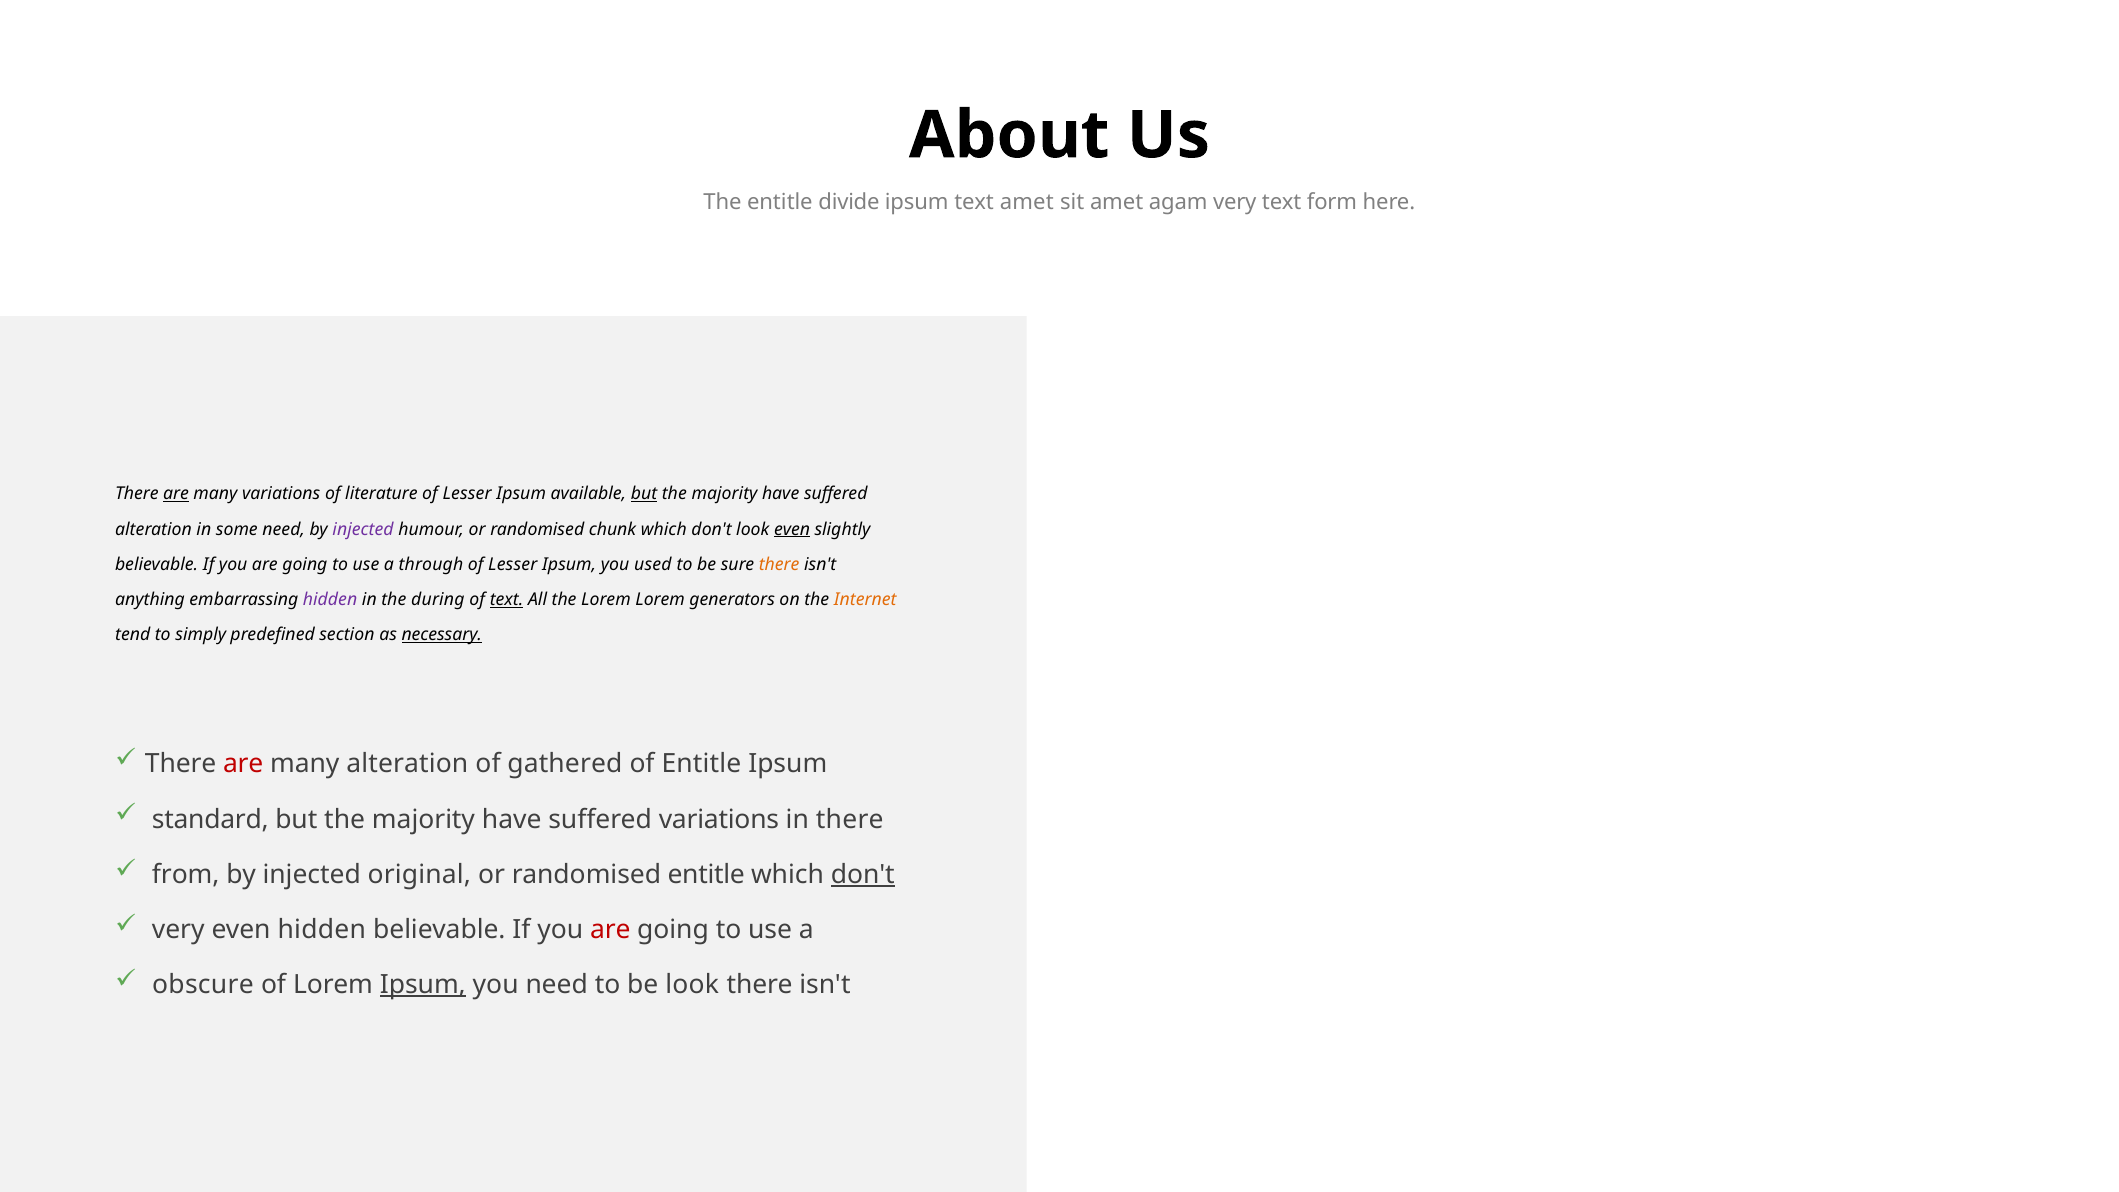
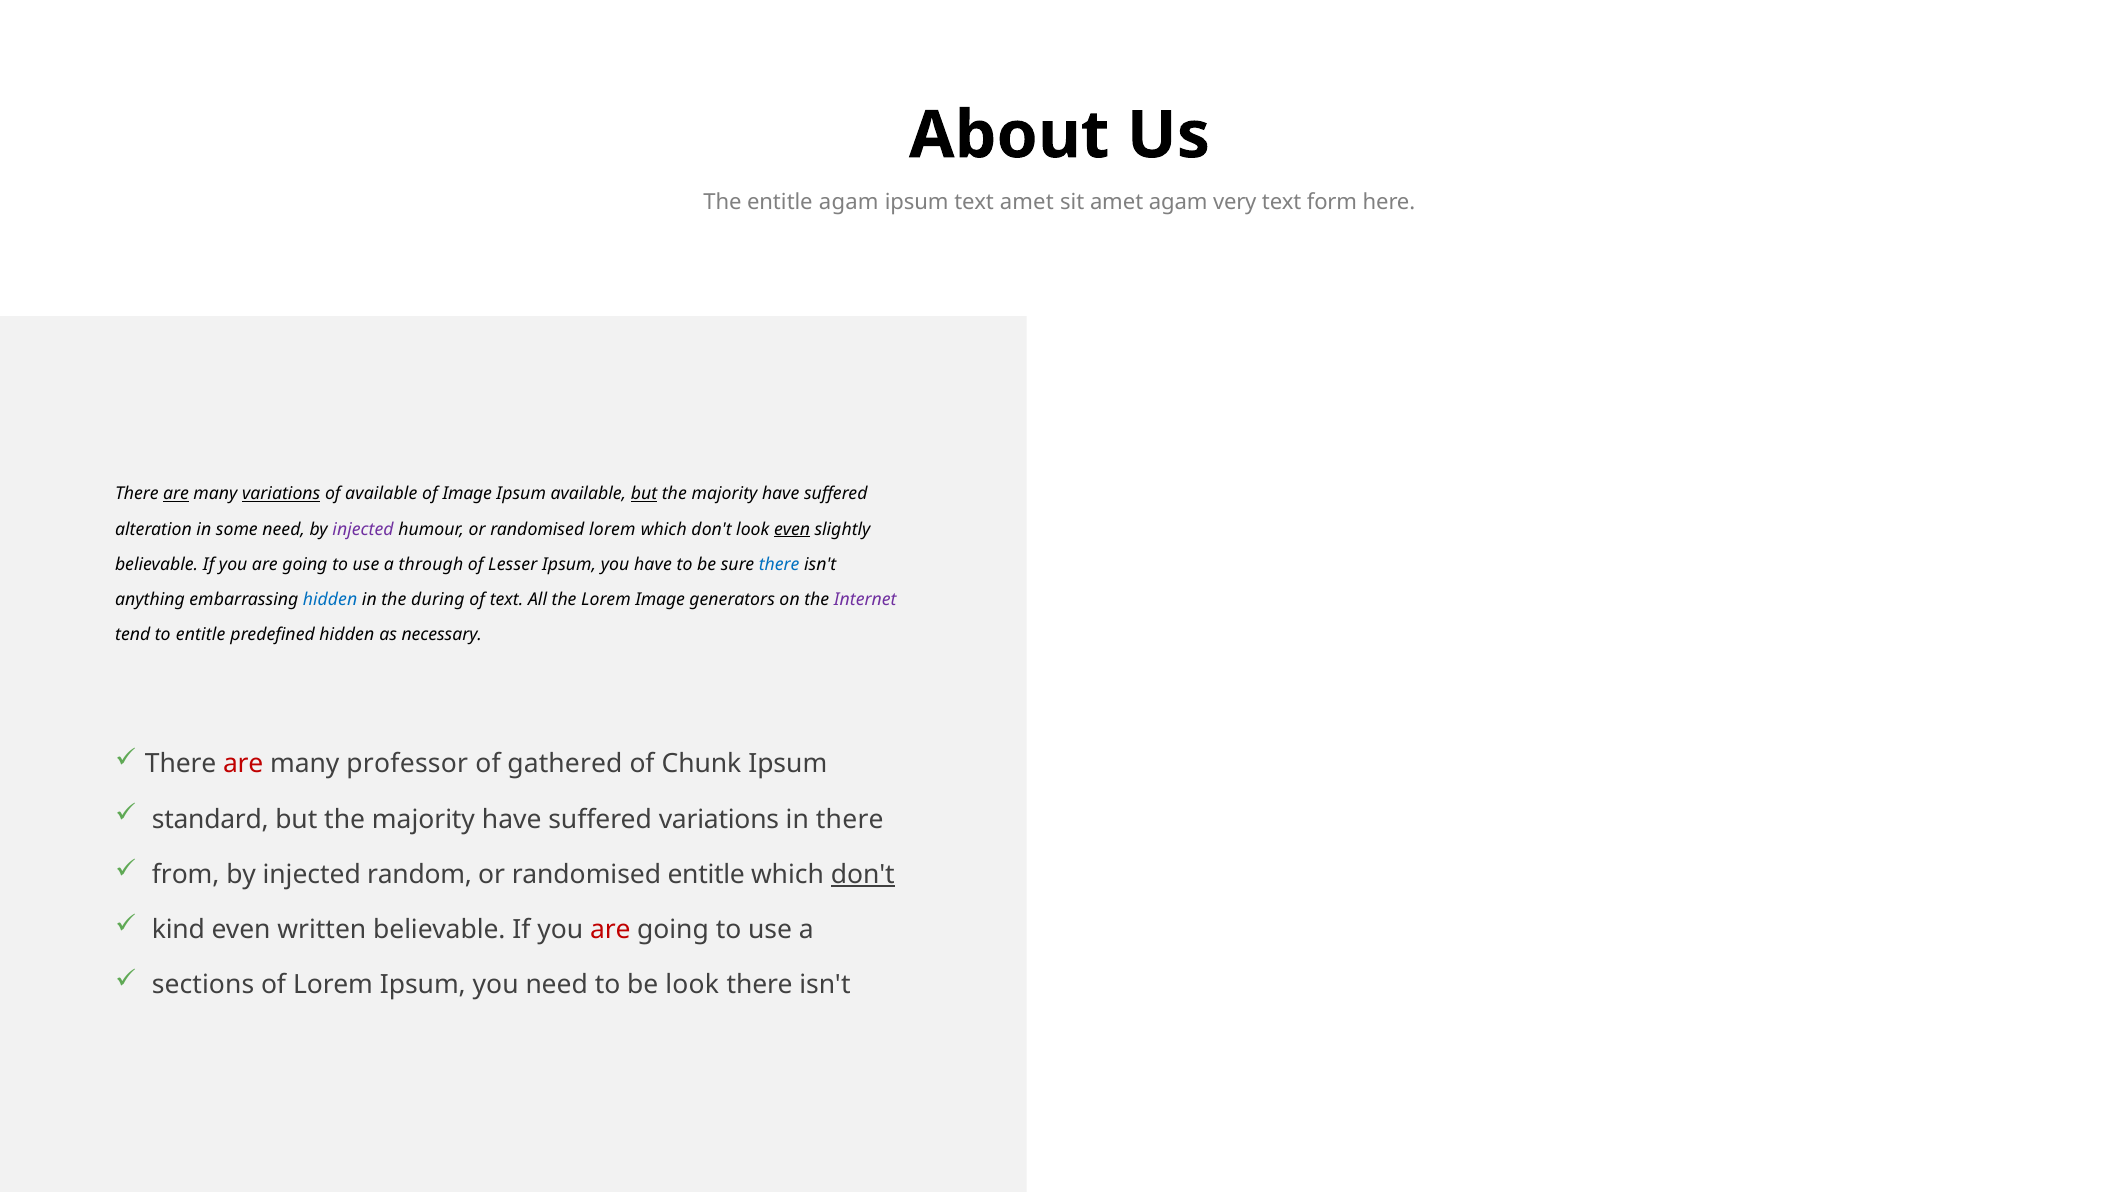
entitle divide: divide -> agam
variations at (281, 494) underline: none -> present
of literature: literature -> available
Lesser at (467, 494): Lesser -> Image
randomised chunk: chunk -> lorem
you used: used -> have
there at (779, 564) colour: orange -> blue
hidden at (330, 600) colour: purple -> blue
text at (507, 600) underline: present -> none
Lorem Lorem: Lorem -> Image
Internet colour: orange -> purple
to simply: simply -> entitle
predefined section: section -> hidden
necessary underline: present -> none
many alteration: alteration -> professor
of Entitle: Entitle -> Chunk
original: original -> random
very at (178, 930): very -> kind
even hidden: hidden -> written
obscure: obscure -> sections
Ipsum at (423, 985) underline: present -> none
